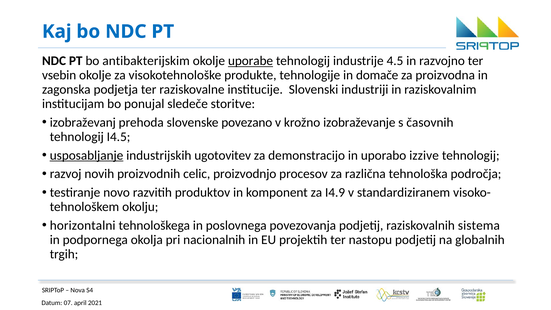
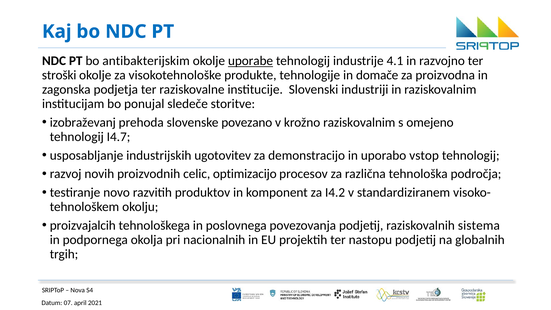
4.5: 4.5 -> 4.1
vsebin: vsebin -> stroški
krožno izobraževanje: izobraževanje -> raziskovalnim
časovnih: časovnih -> omejeno
I4.5: I4.5 -> I4.7
usposabljanje underline: present -> none
izzive: izzive -> vstop
proizvodnjo: proizvodnjo -> optimizacijo
I4.9: I4.9 -> I4.2
horizontalni: horizontalni -> proizvajalcih
